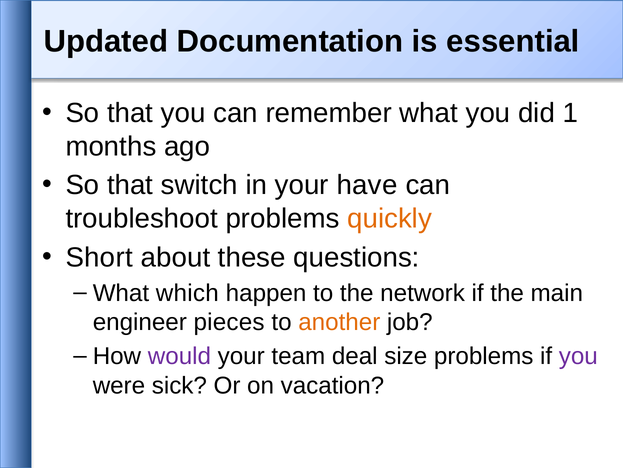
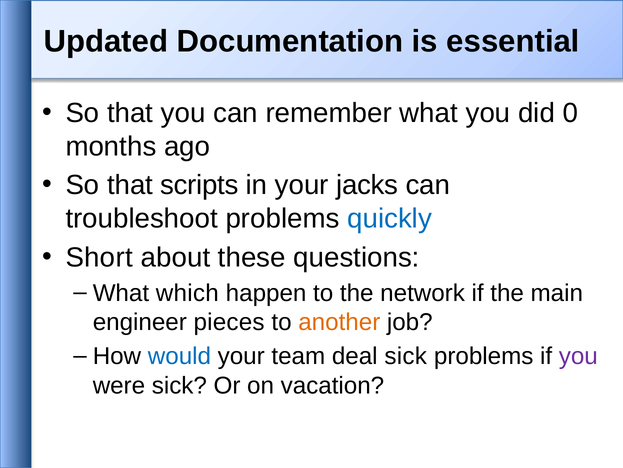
1: 1 -> 0
switch: switch -> scripts
have: have -> jacks
quickly colour: orange -> blue
would colour: purple -> blue
deal size: size -> sick
